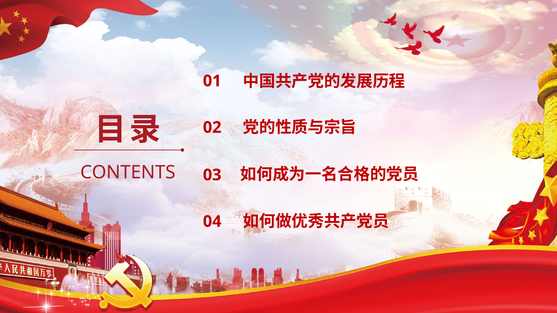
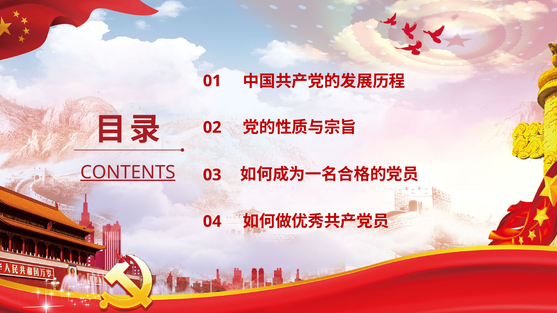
CONTENTS underline: none -> present
